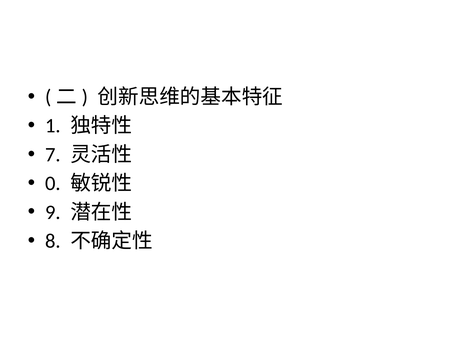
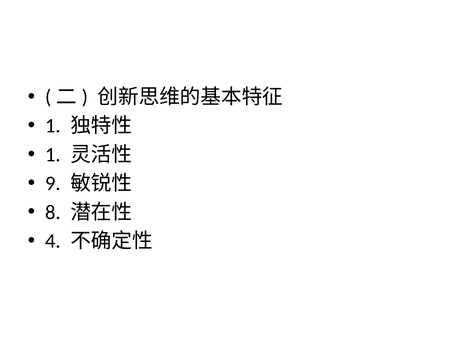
7 at (53, 155): 7 -> 1
0: 0 -> 9
9: 9 -> 8
8: 8 -> 4
